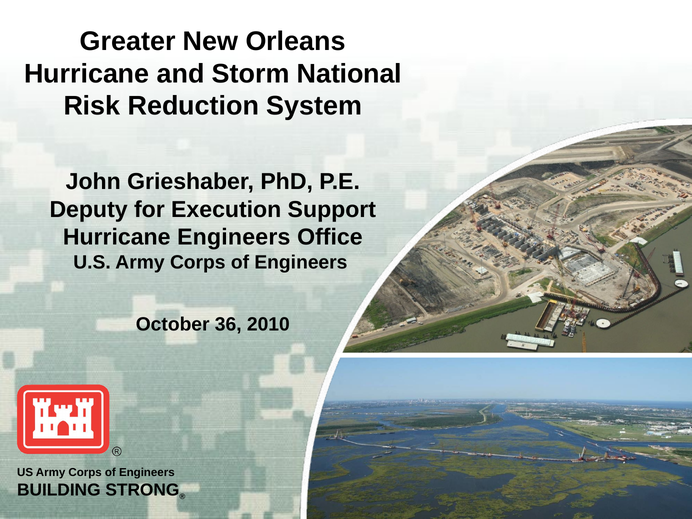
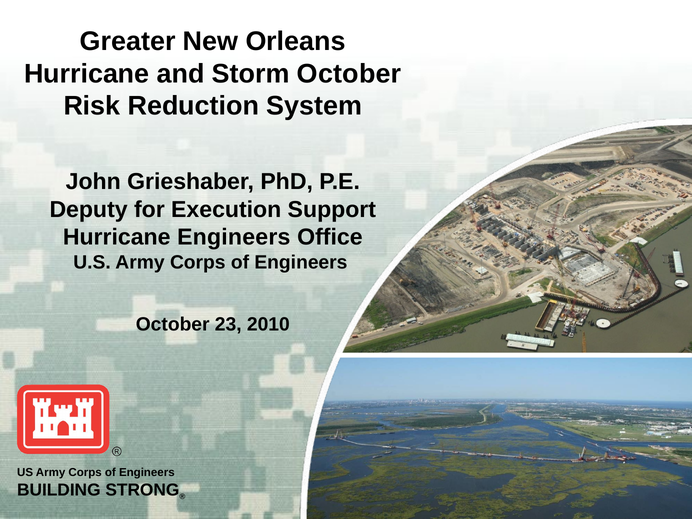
Storm National: National -> October
36: 36 -> 23
